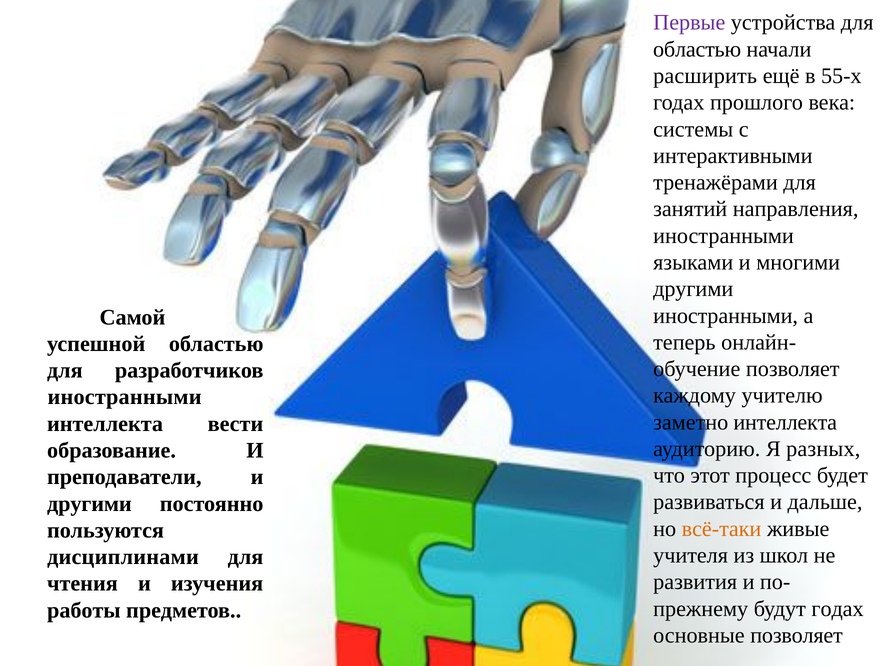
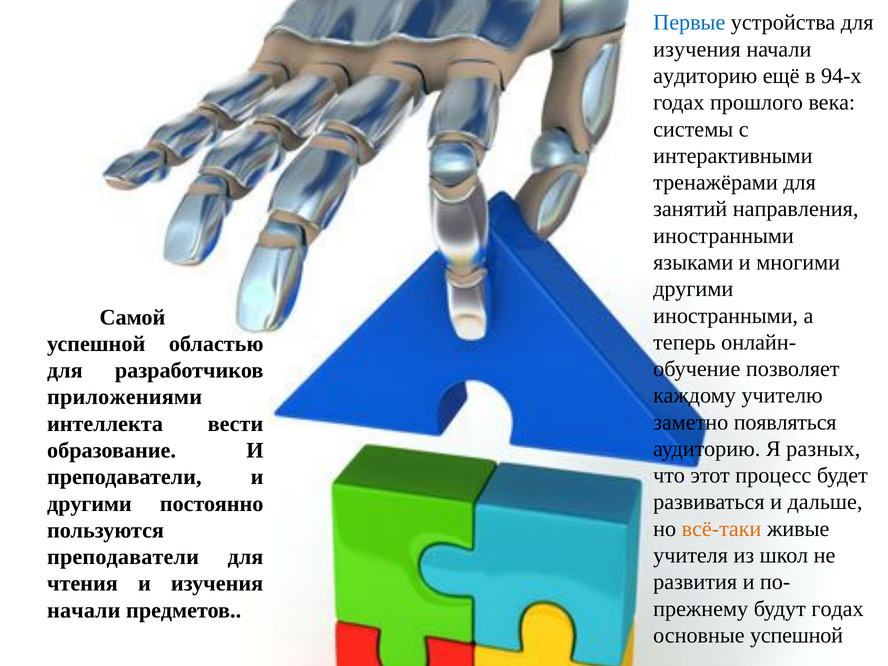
Первые colour: purple -> blue
областью at (697, 49): областью -> изучения
расширить at (705, 76): расширить -> аудиторию
55-х: 55-х -> 94-х
иностранными at (125, 397): иностранными -> приложениями
заметно интеллекта: интеллекта -> появляться
дисциплинами at (123, 557): дисциплинами -> преподаватели
работы at (84, 610): работы -> начали
основные позволяет: позволяет -> успешной
